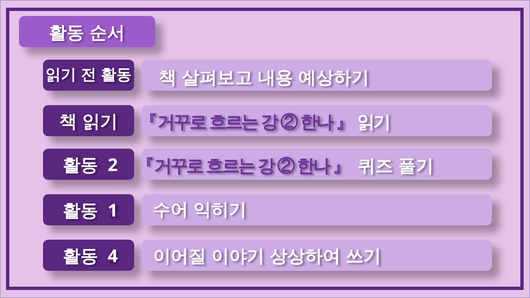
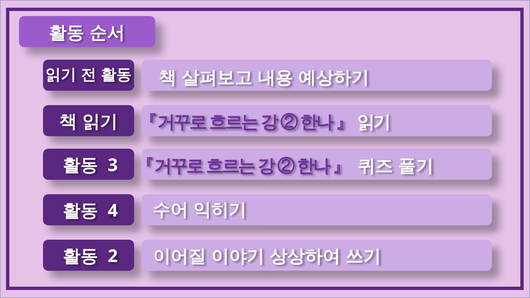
2: 2 -> 3
1: 1 -> 4
4: 4 -> 2
